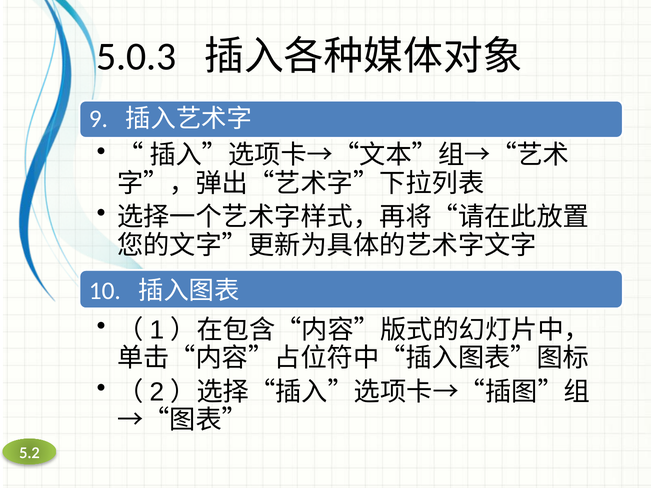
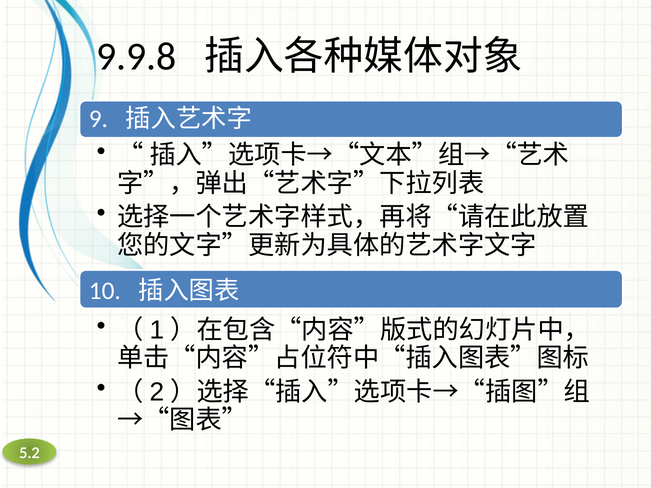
5.0.3: 5.0.3 -> 9.9.8
